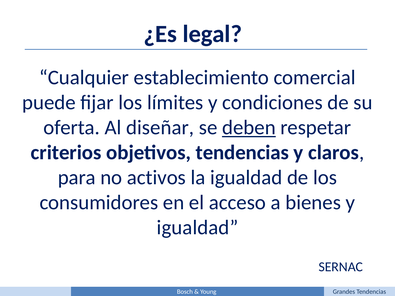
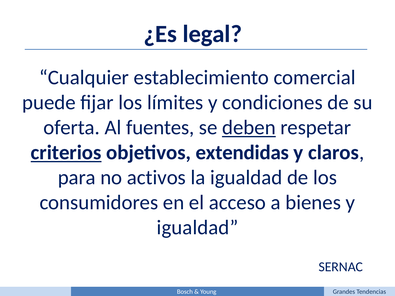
diseñar: diseñar -> fuentes
criterios underline: none -> present
objetivos tendencias: tendencias -> extendidas
